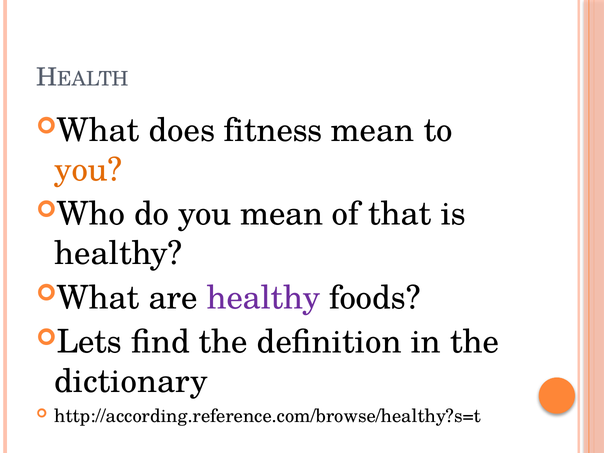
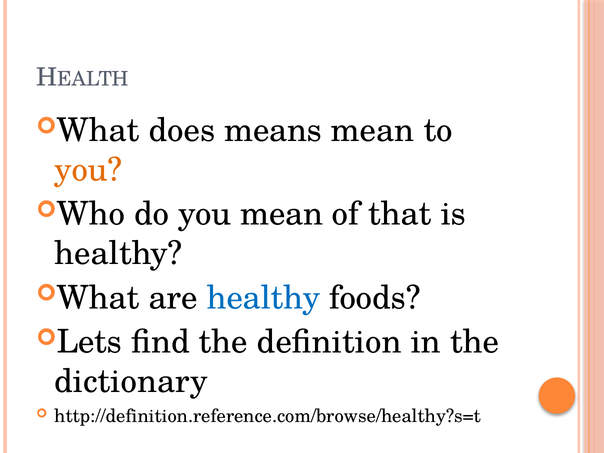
fitness: fitness -> means
healthy at (264, 298) colour: purple -> blue
http://according.reference.com/browse/healthy?s=t: http://according.reference.com/browse/healthy?s=t -> http://definition.reference.com/browse/healthy?s=t
